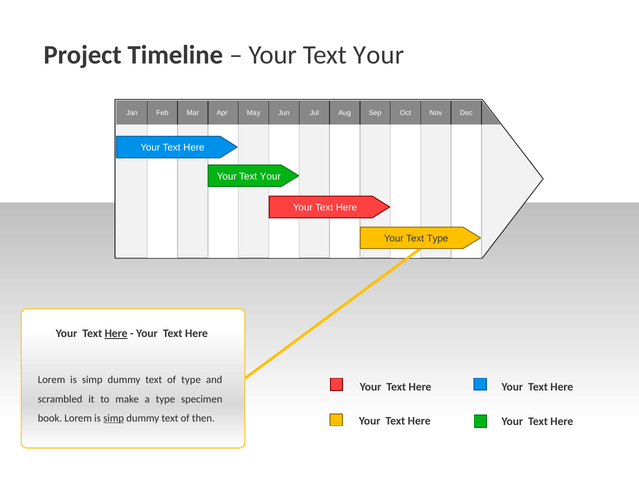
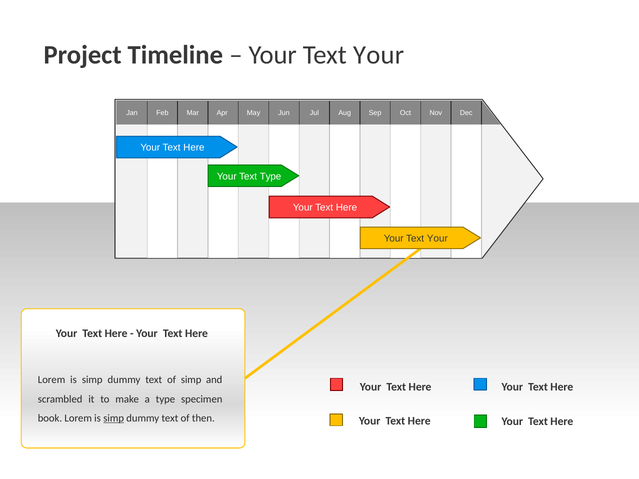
Your at (270, 176): Your -> Type
Type at (437, 239): Type -> Your
Here at (116, 334) underline: present -> none
of type: type -> simp
